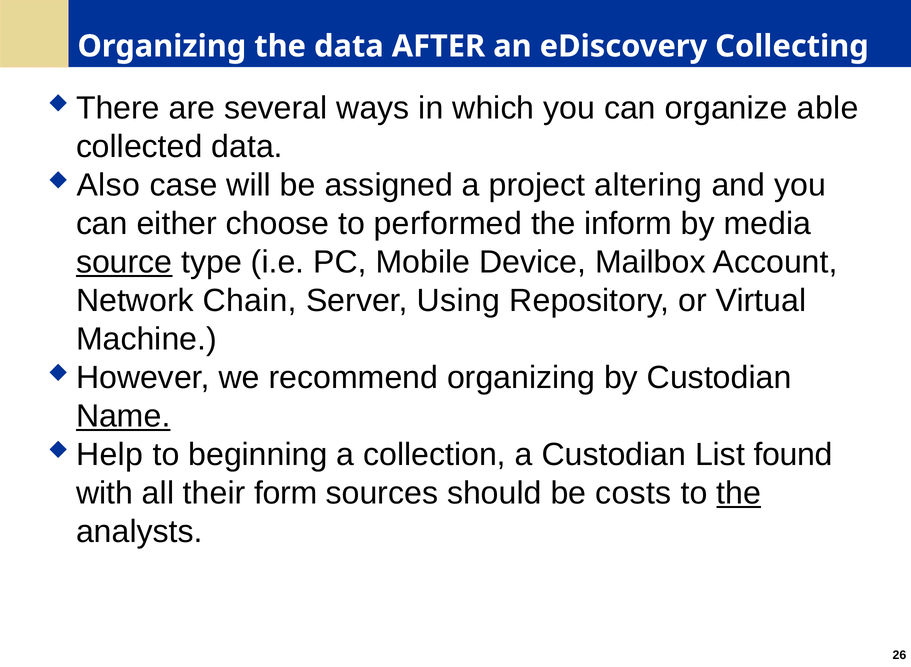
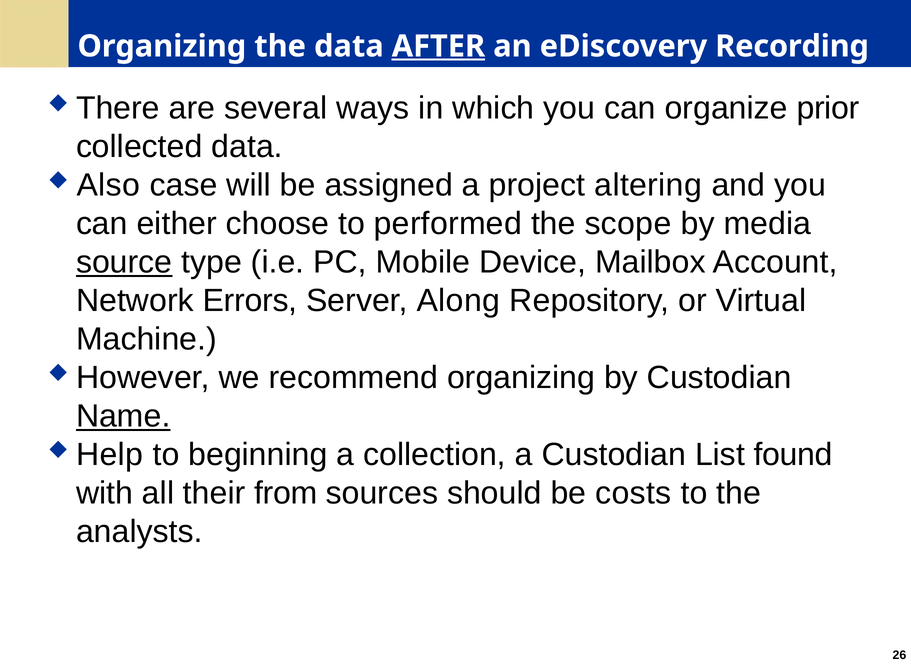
AFTER underline: none -> present
Collecting: Collecting -> Recording
able: able -> prior
inform: inform -> scope
Chain: Chain -> Errors
Using: Using -> Along
form: form -> from
the at (739, 493) underline: present -> none
